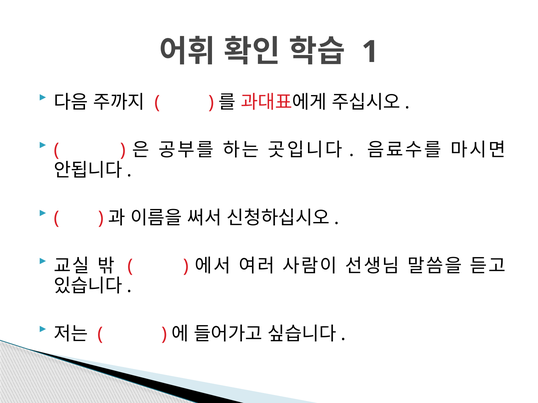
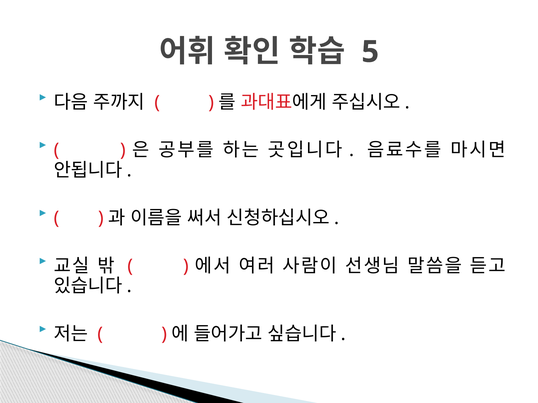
1: 1 -> 5
